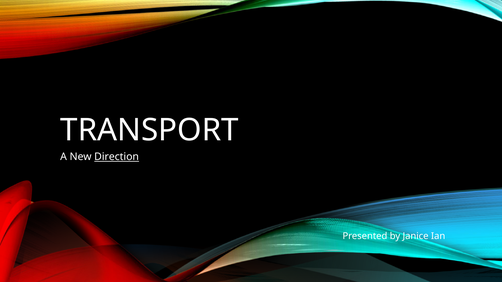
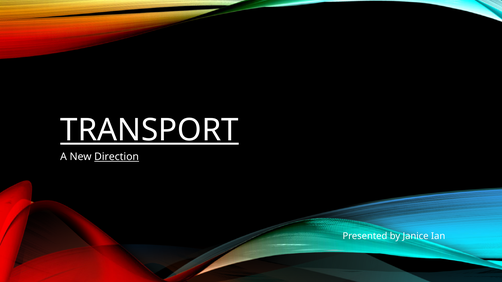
TRANSPORT underline: none -> present
